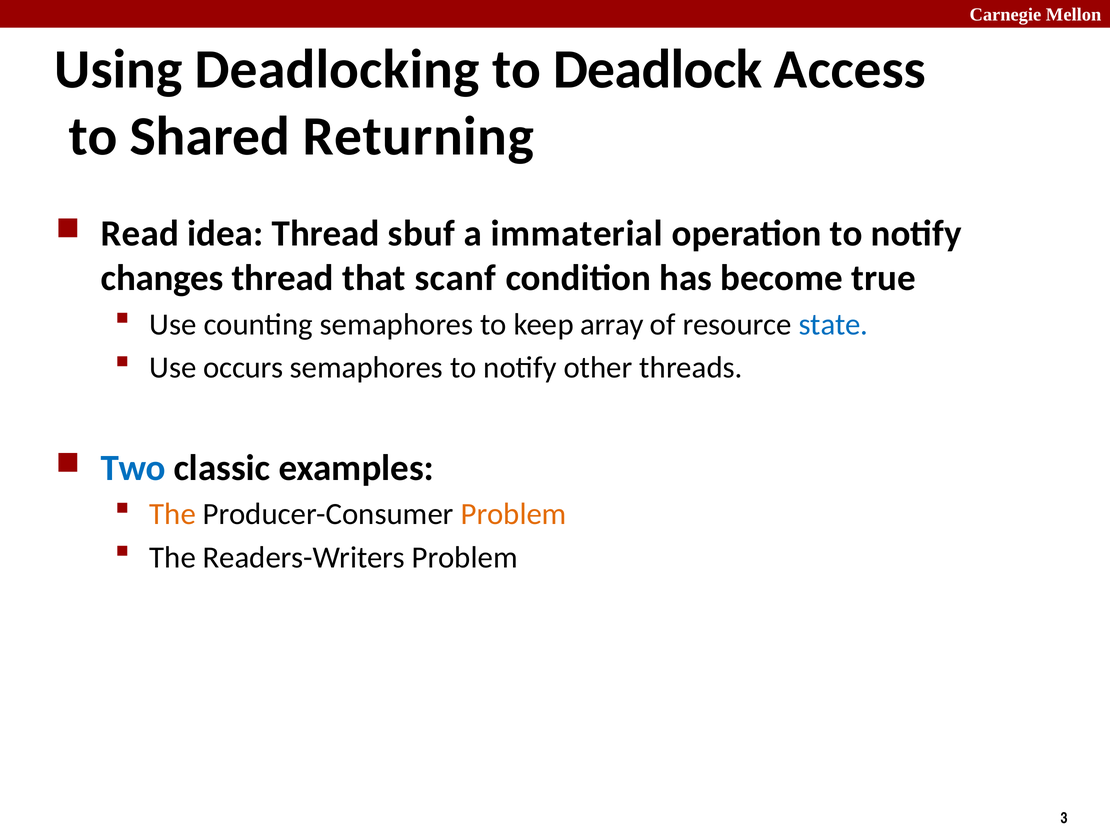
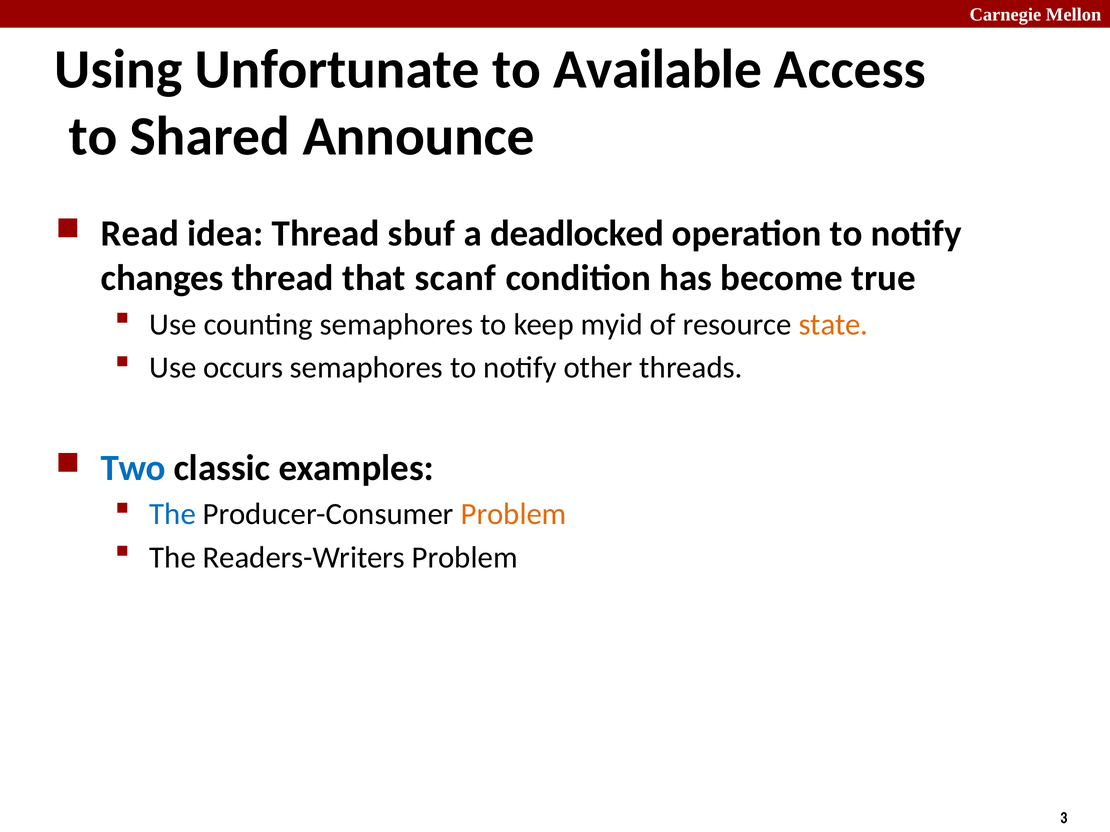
Deadlocking: Deadlocking -> Unfortunate
Deadlock: Deadlock -> Available
Returning: Returning -> Announce
immaterial: immaterial -> deadlocked
array: array -> myid
state colour: blue -> orange
The at (173, 515) colour: orange -> blue
